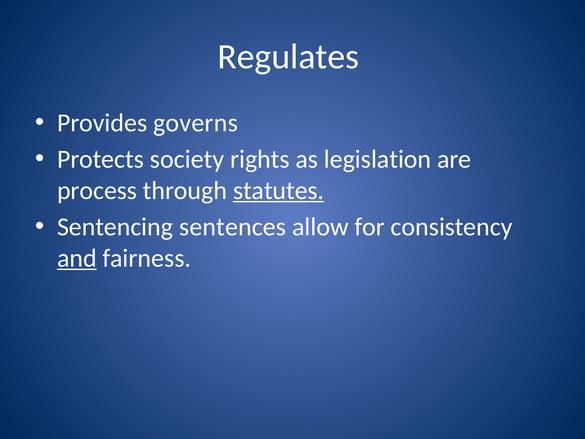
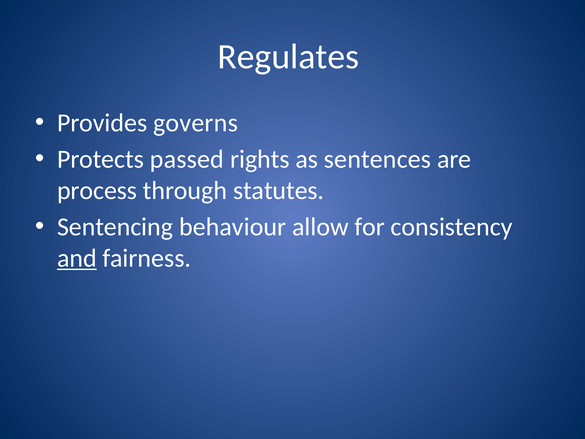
society: society -> passed
legislation: legislation -> sentences
statutes underline: present -> none
sentences: sentences -> behaviour
